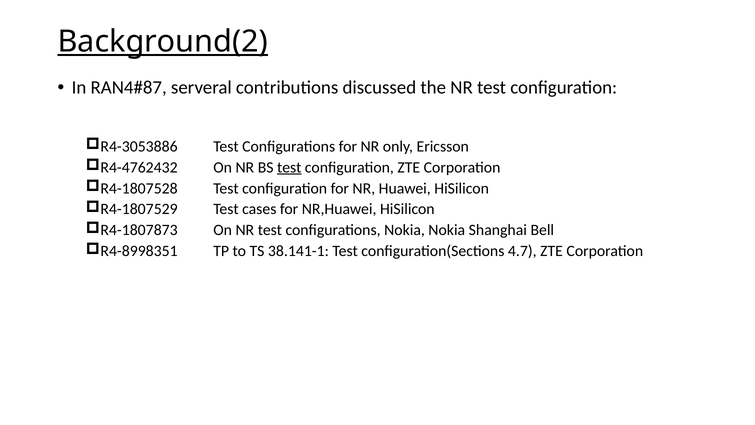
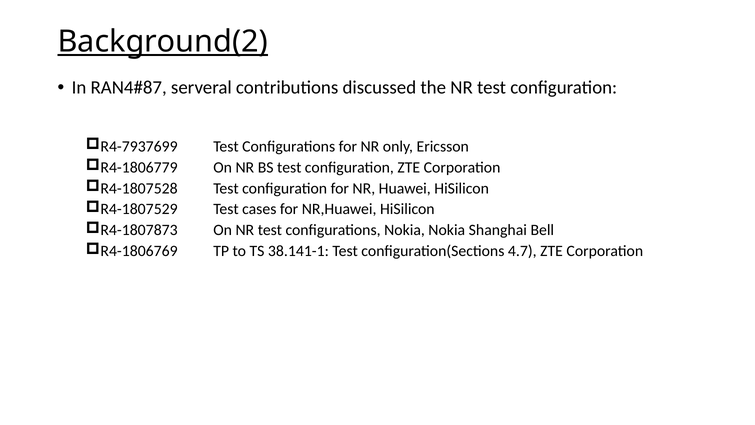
R4-3053886: R4-3053886 -> R4-7937699
R4-4762432: R4-4762432 -> R4-1806779
test at (289, 167) underline: present -> none
R4-8998351: R4-8998351 -> R4-1806769
